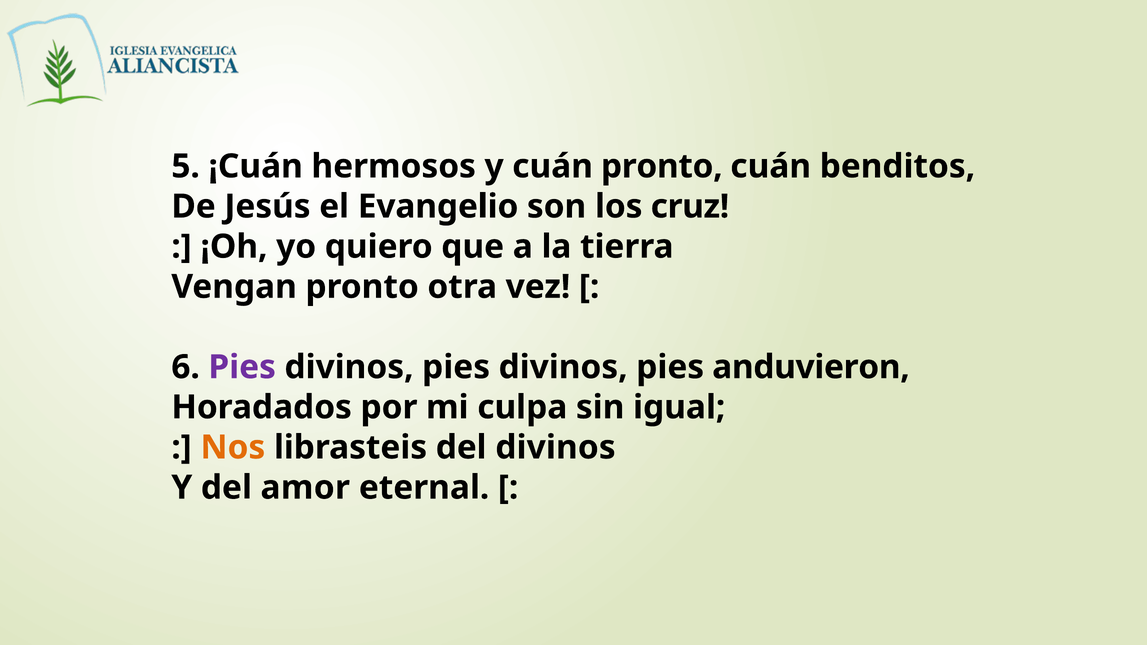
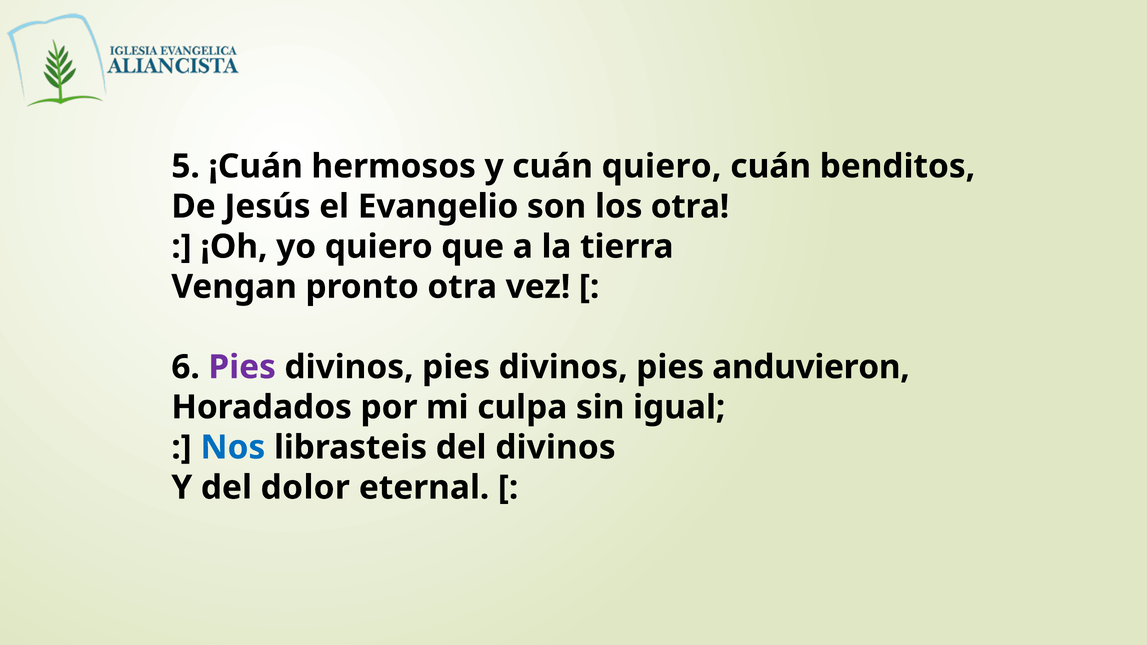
cuán pronto: pronto -> quiero
los cruz: cruz -> otra
Nos colour: orange -> blue
amor: amor -> dolor
